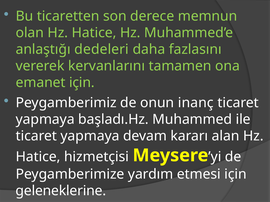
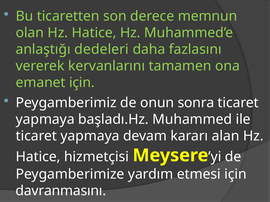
inanç: inanç -> sonra
geleneklerine: geleneklerine -> davranmasını
